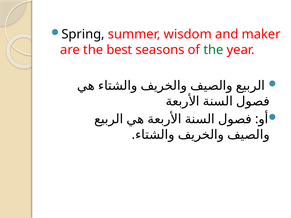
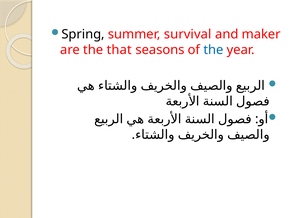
wisdom: wisdom -> survival
best: best -> that
the at (213, 50) colour: green -> blue
